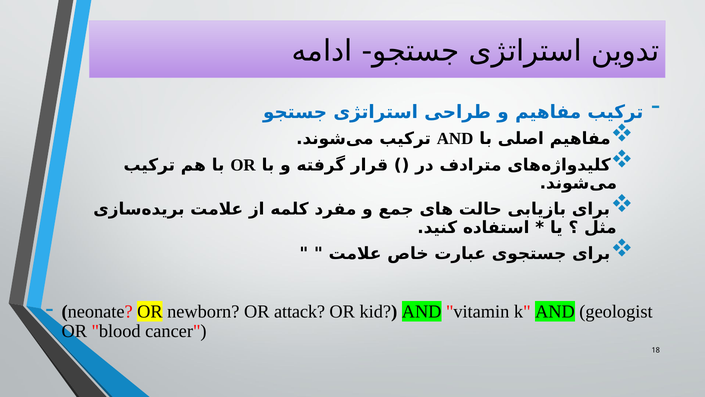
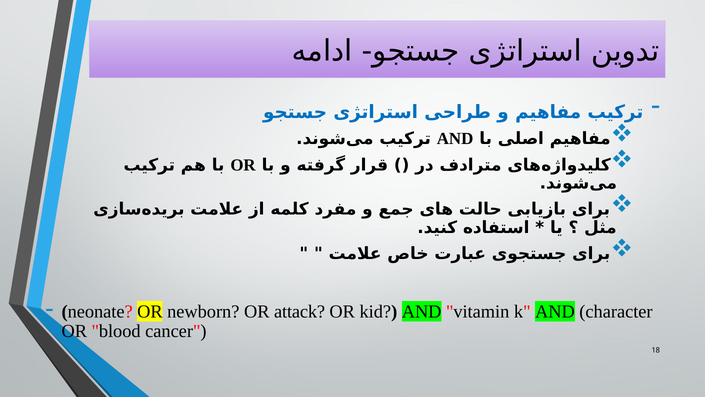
geologist: geologist -> character
